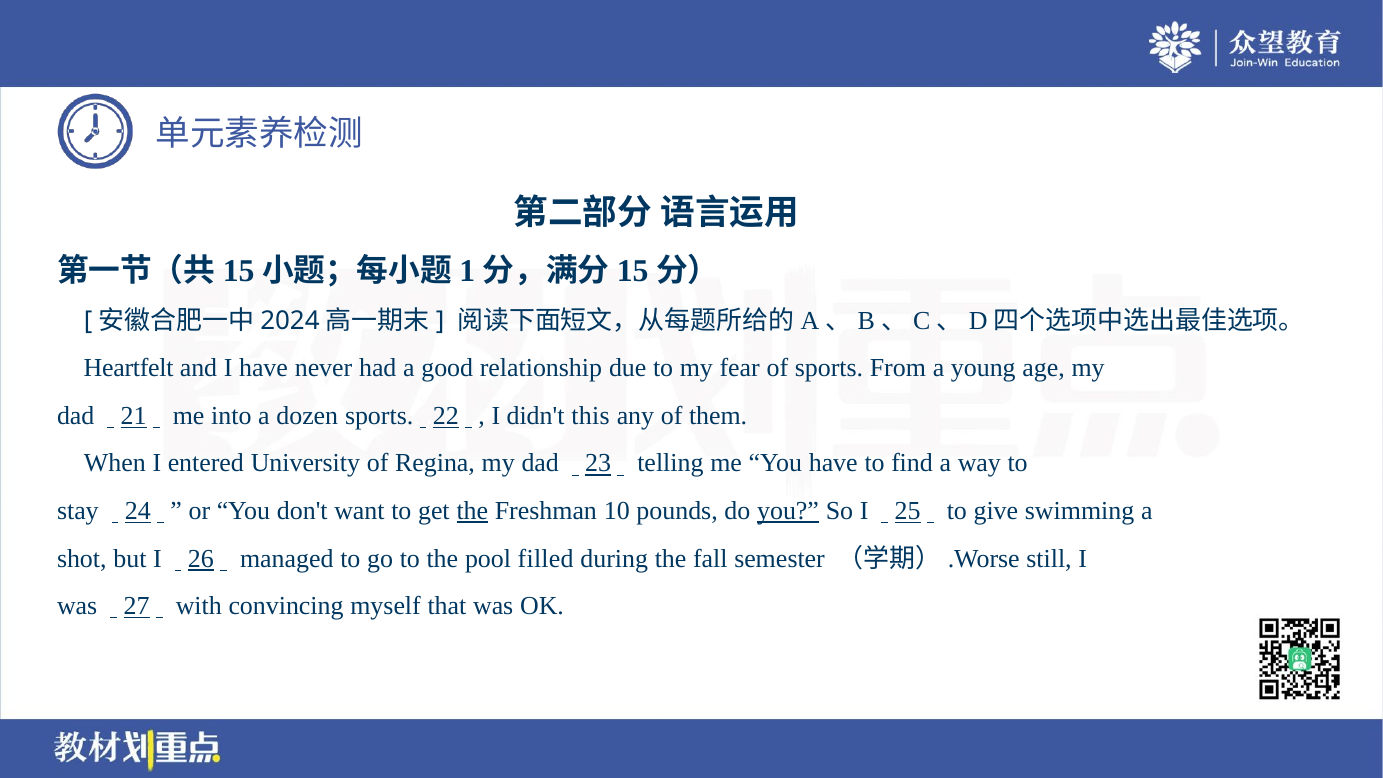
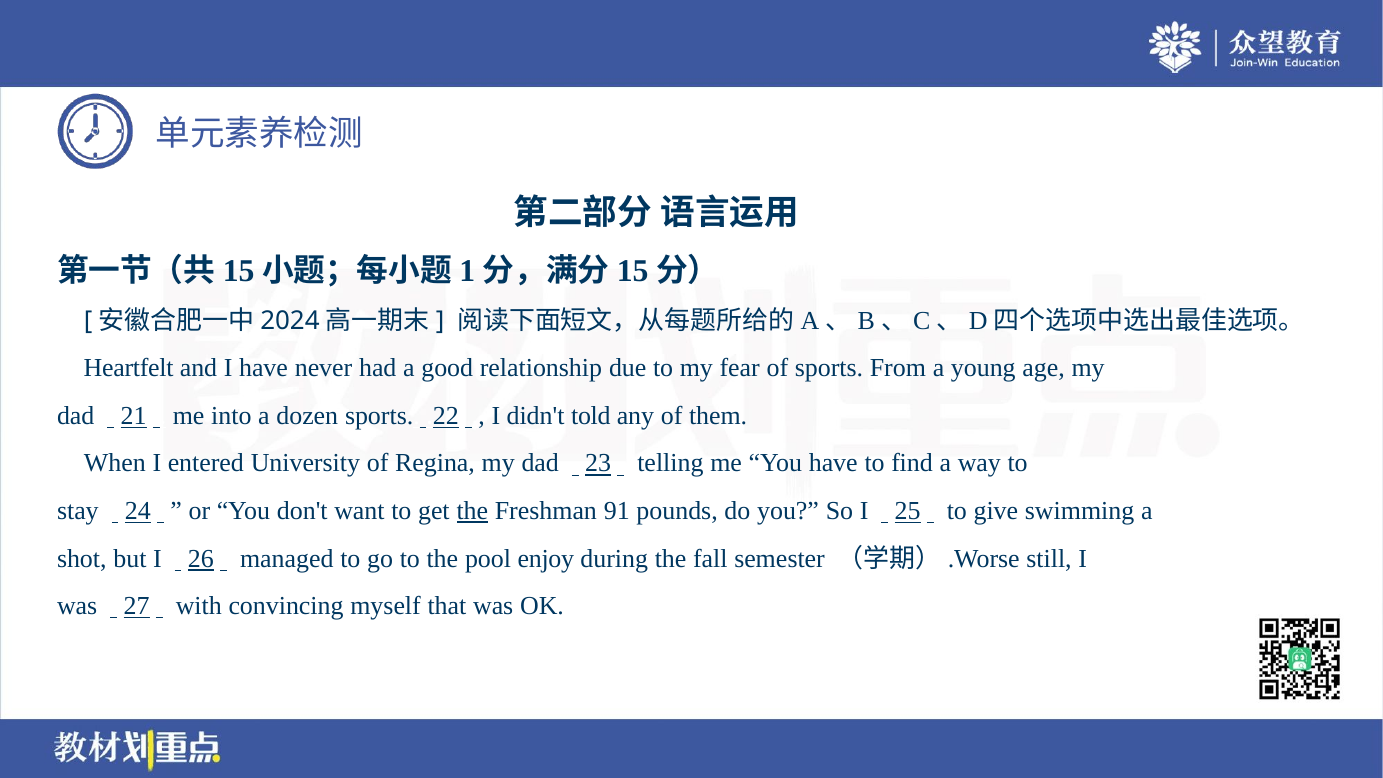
this: this -> told
10: 10 -> 91
you at (788, 511) underline: present -> none
filled: filled -> enjoy
